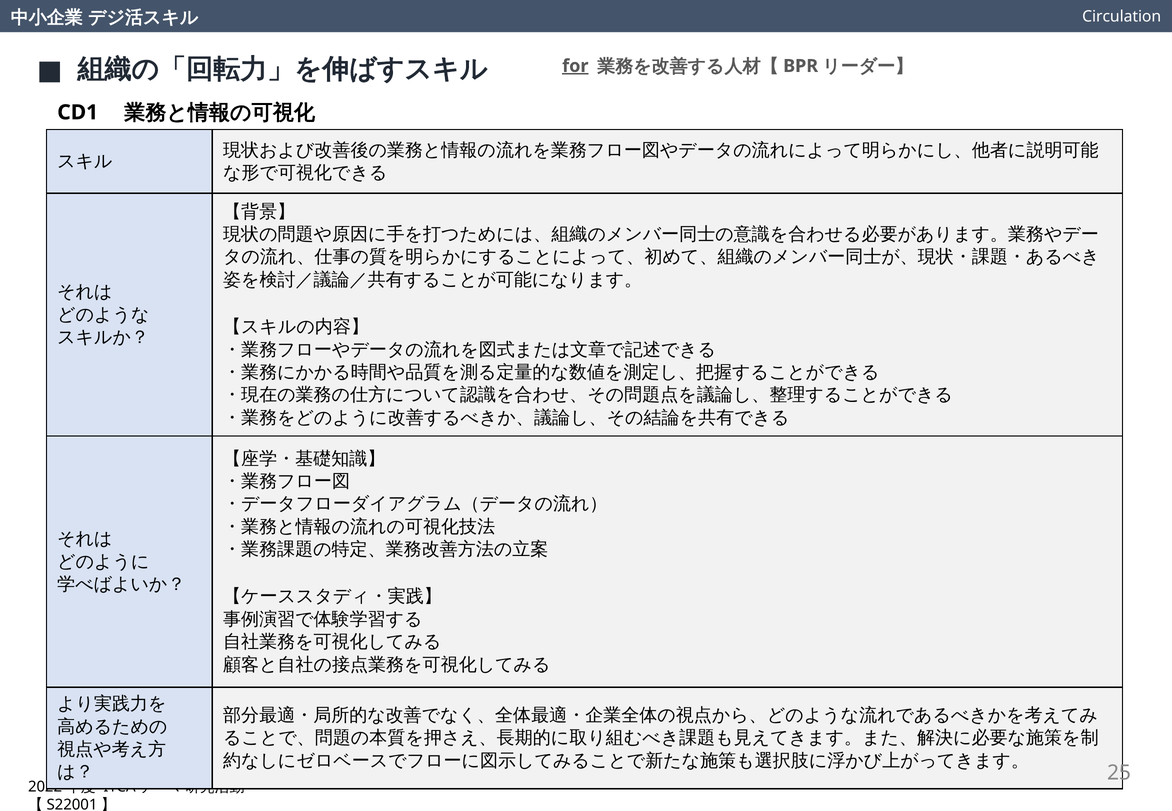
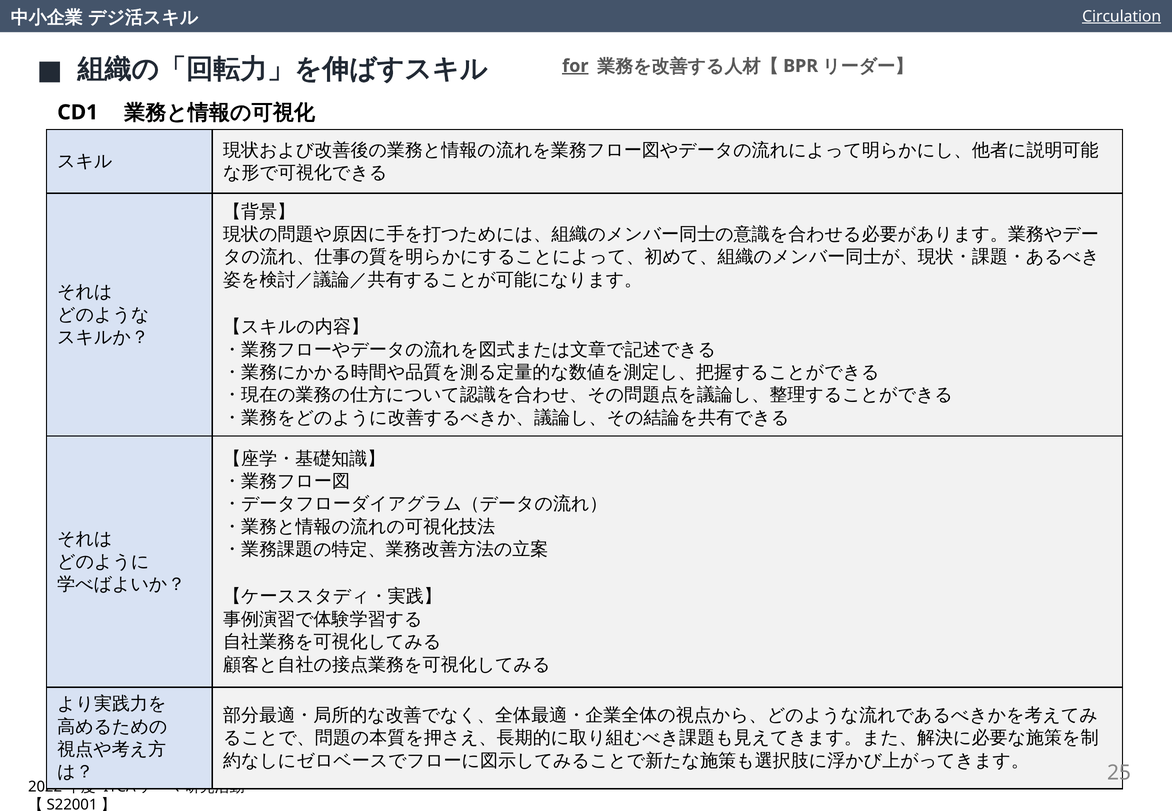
Circulation underline: none -> present
